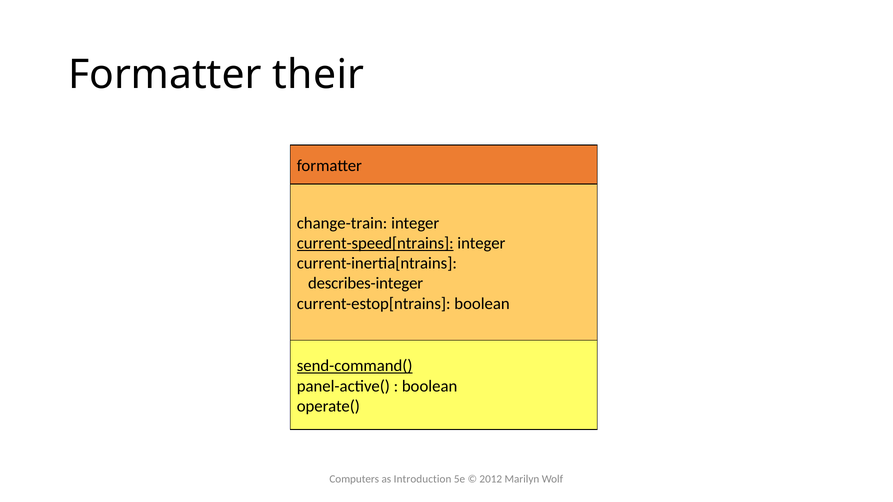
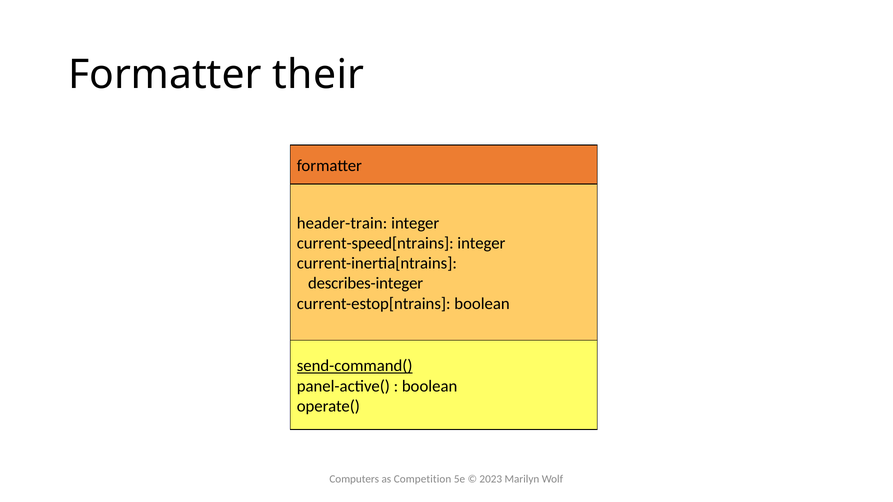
change-train: change-train -> header-train
current-speed[ntrains underline: present -> none
Introduction: Introduction -> Competition
2012: 2012 -> 2023
